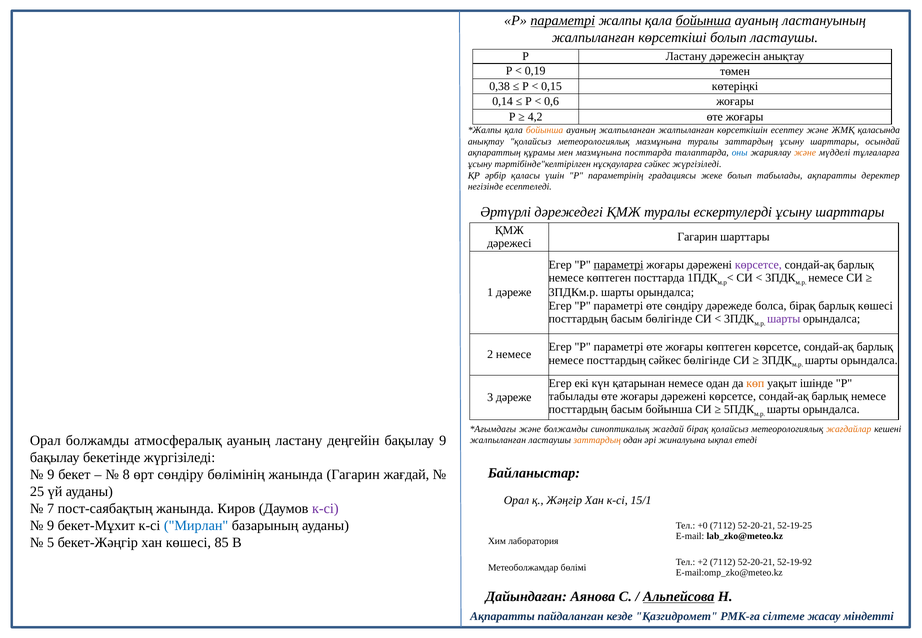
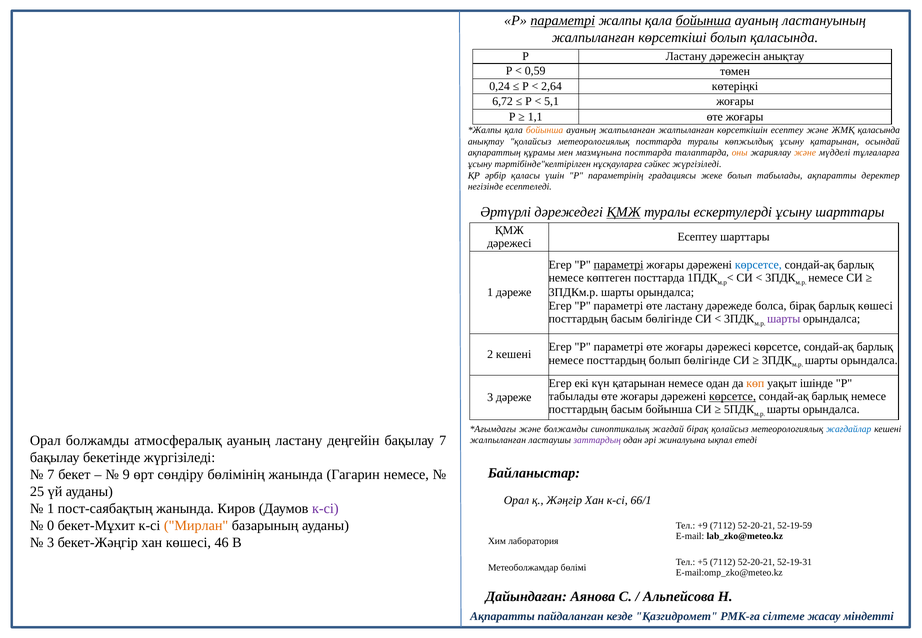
болып ластаушы: ластаушы -> қаласында
0,19: 0,19 -> 0,59
0,38: 0,38 -> 0,24
0,15: 0,15 -> 2,64
0,14: 0,14 -> 6,72
0,6: 0,6 -> 5,1
4,2: 4,2 -> 1,1
метеорологиялық мазмұнына: мазмұнына -> посттарда
туралы заттардың: заттардың -> көпжылдық
шарттары at (835, 141): шарттары -> қатарынан
оны colour: blue -> orange
ҚМЖ at (624, 212) underline: none -> present
Гагарин at (698, 237): Гагарин -> Есептеу
көрсетсе at (758, 265) colour: purple -> blue
өте сөндіру: сөндіру -> ластану
жоғары көптеген: көптеген -> дәрежесі
2 немесе: немесе -> кешені
посттардың сәйкес: сәйкес -> болып
көрсетсе at (733, 397) underline: none -> present
жағдайлар colour: orange -> blue
бақылау 9: 9 -> 7
заттардың at (597, 441) colour: orange -> purple
9 at (51, 475): 9 -> 7
8: 8 -> 9
Гагарин жағдай: жағдай -> немесе
15/1: 15/1 -> 66/1
7 at (51, 509): 7 -> 1
9 at (51, 526): 9 -> 0
Мирлан colour: blue -> orange
+0: +0 -> +9
52-19-25: 52-19-25 -> 52-19-59
5 at (51, 543): 5 -> 3
85: 85 -> 46
+2: +2 -> +5
52-19-92: 52-19-92 -> 52-19-31
Альпейсова underline: present -> none
